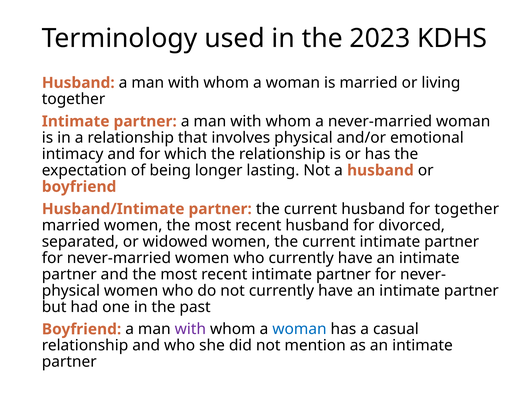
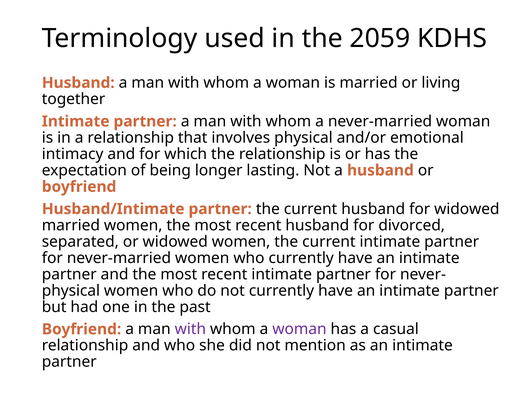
2023: 2023 -> 2059
for together: together -> widowed
woman at (299, 329) colour: blue -> purple
